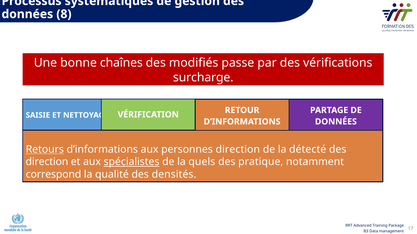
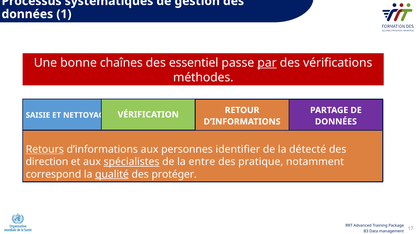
8: 8 -> 1
modifiés: modifiés -> essentiel
par underline: none -> present
surcharge: surcharge -> méthodes
personnes direction: direction -> identifier
quels: quels -> entre
qualité underline: none -> present
densités: densités -> protéger
